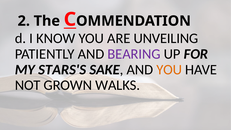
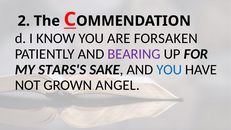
UNVEILING: UNVEILING -> FORSAKEN
YOU at (169, 70) colour: orange -> blue
WALKS: WALKS -> ANGEL
